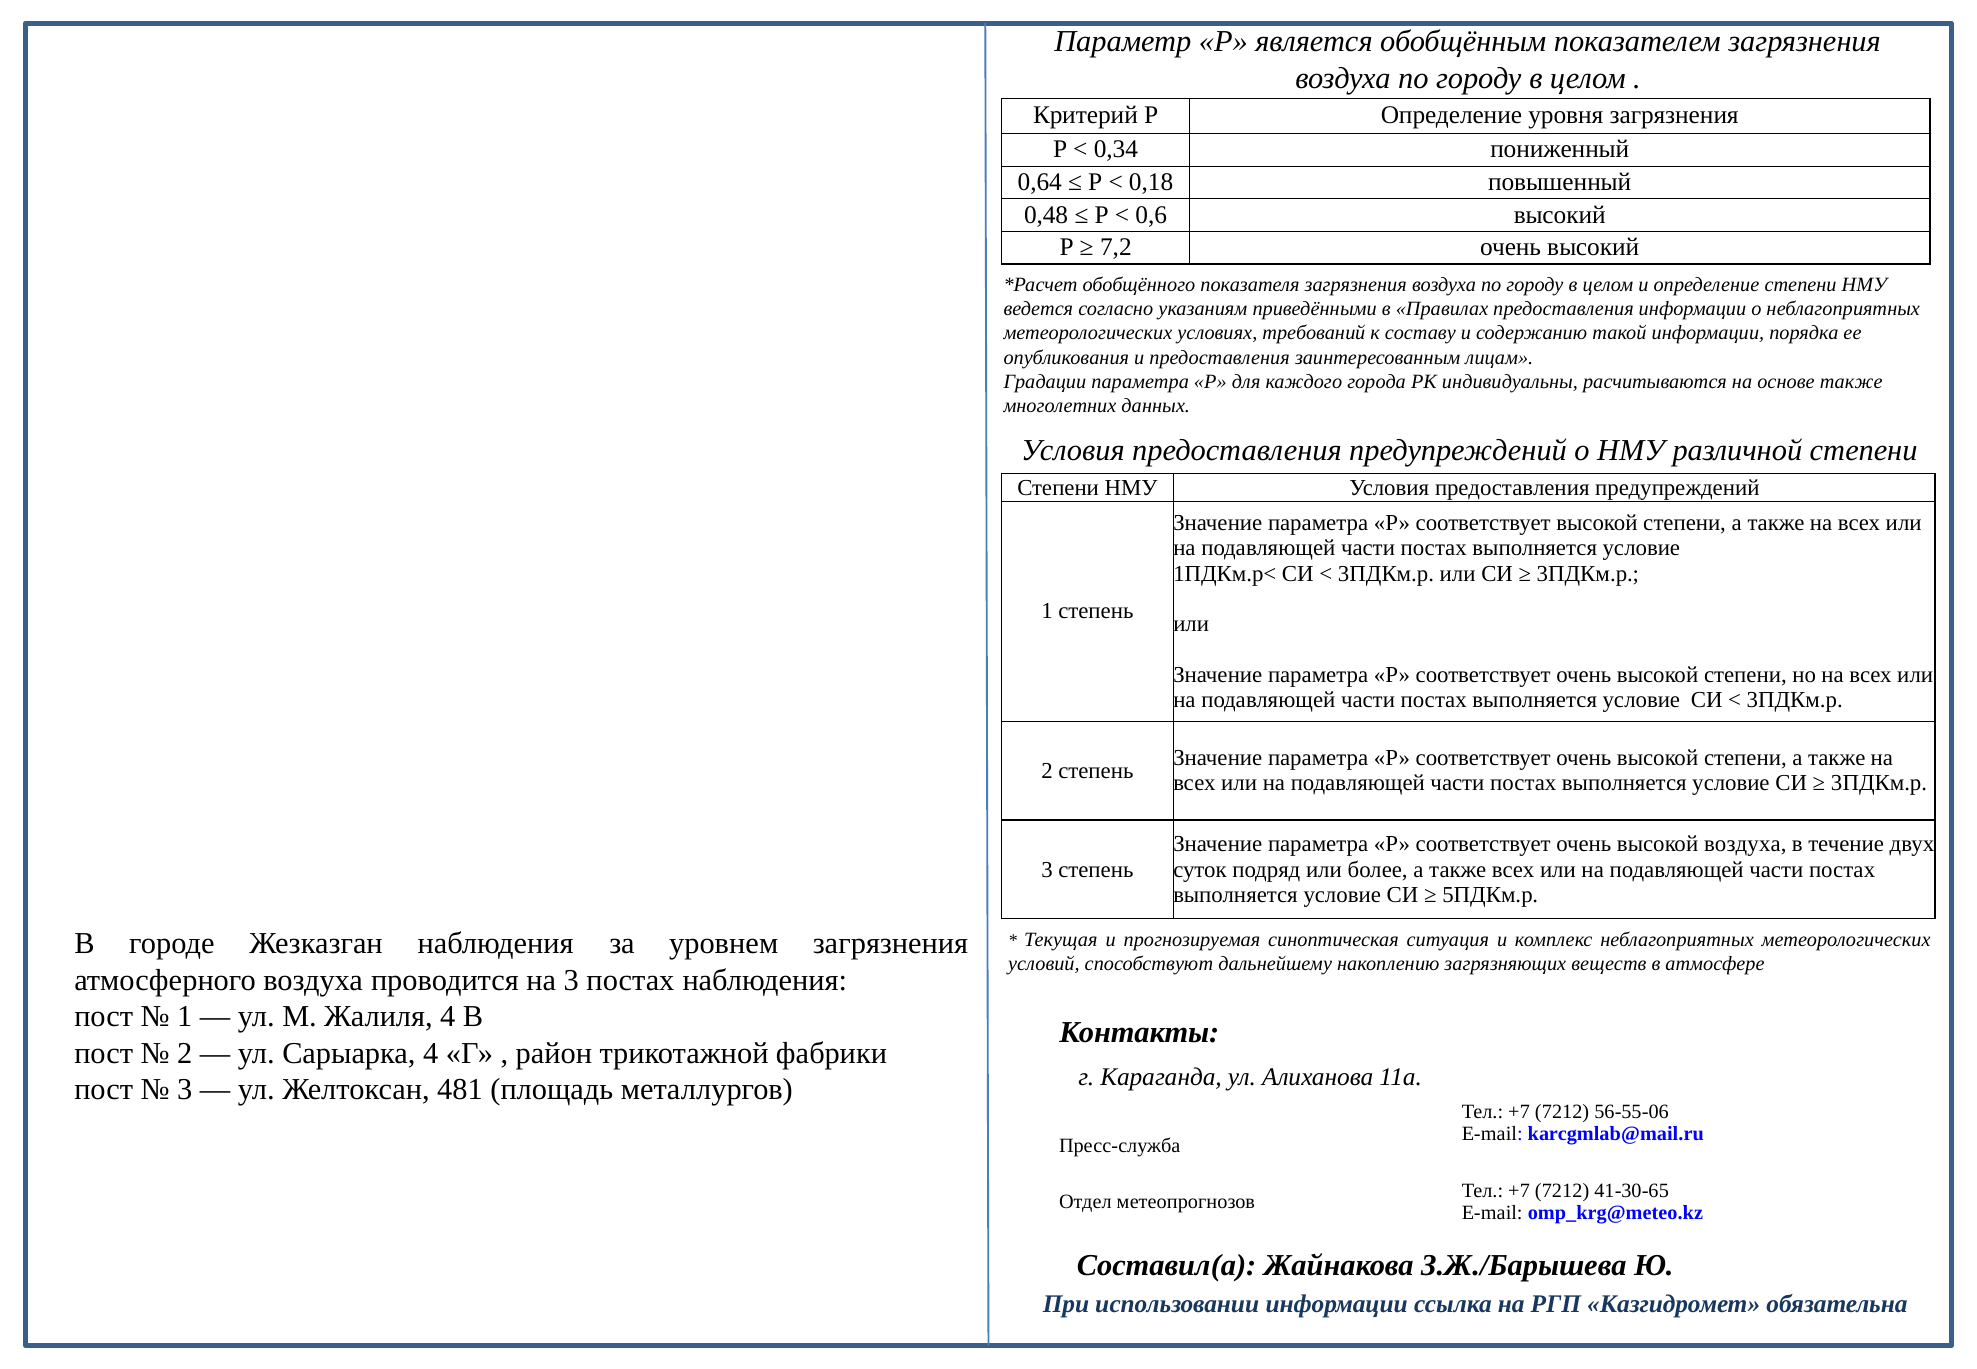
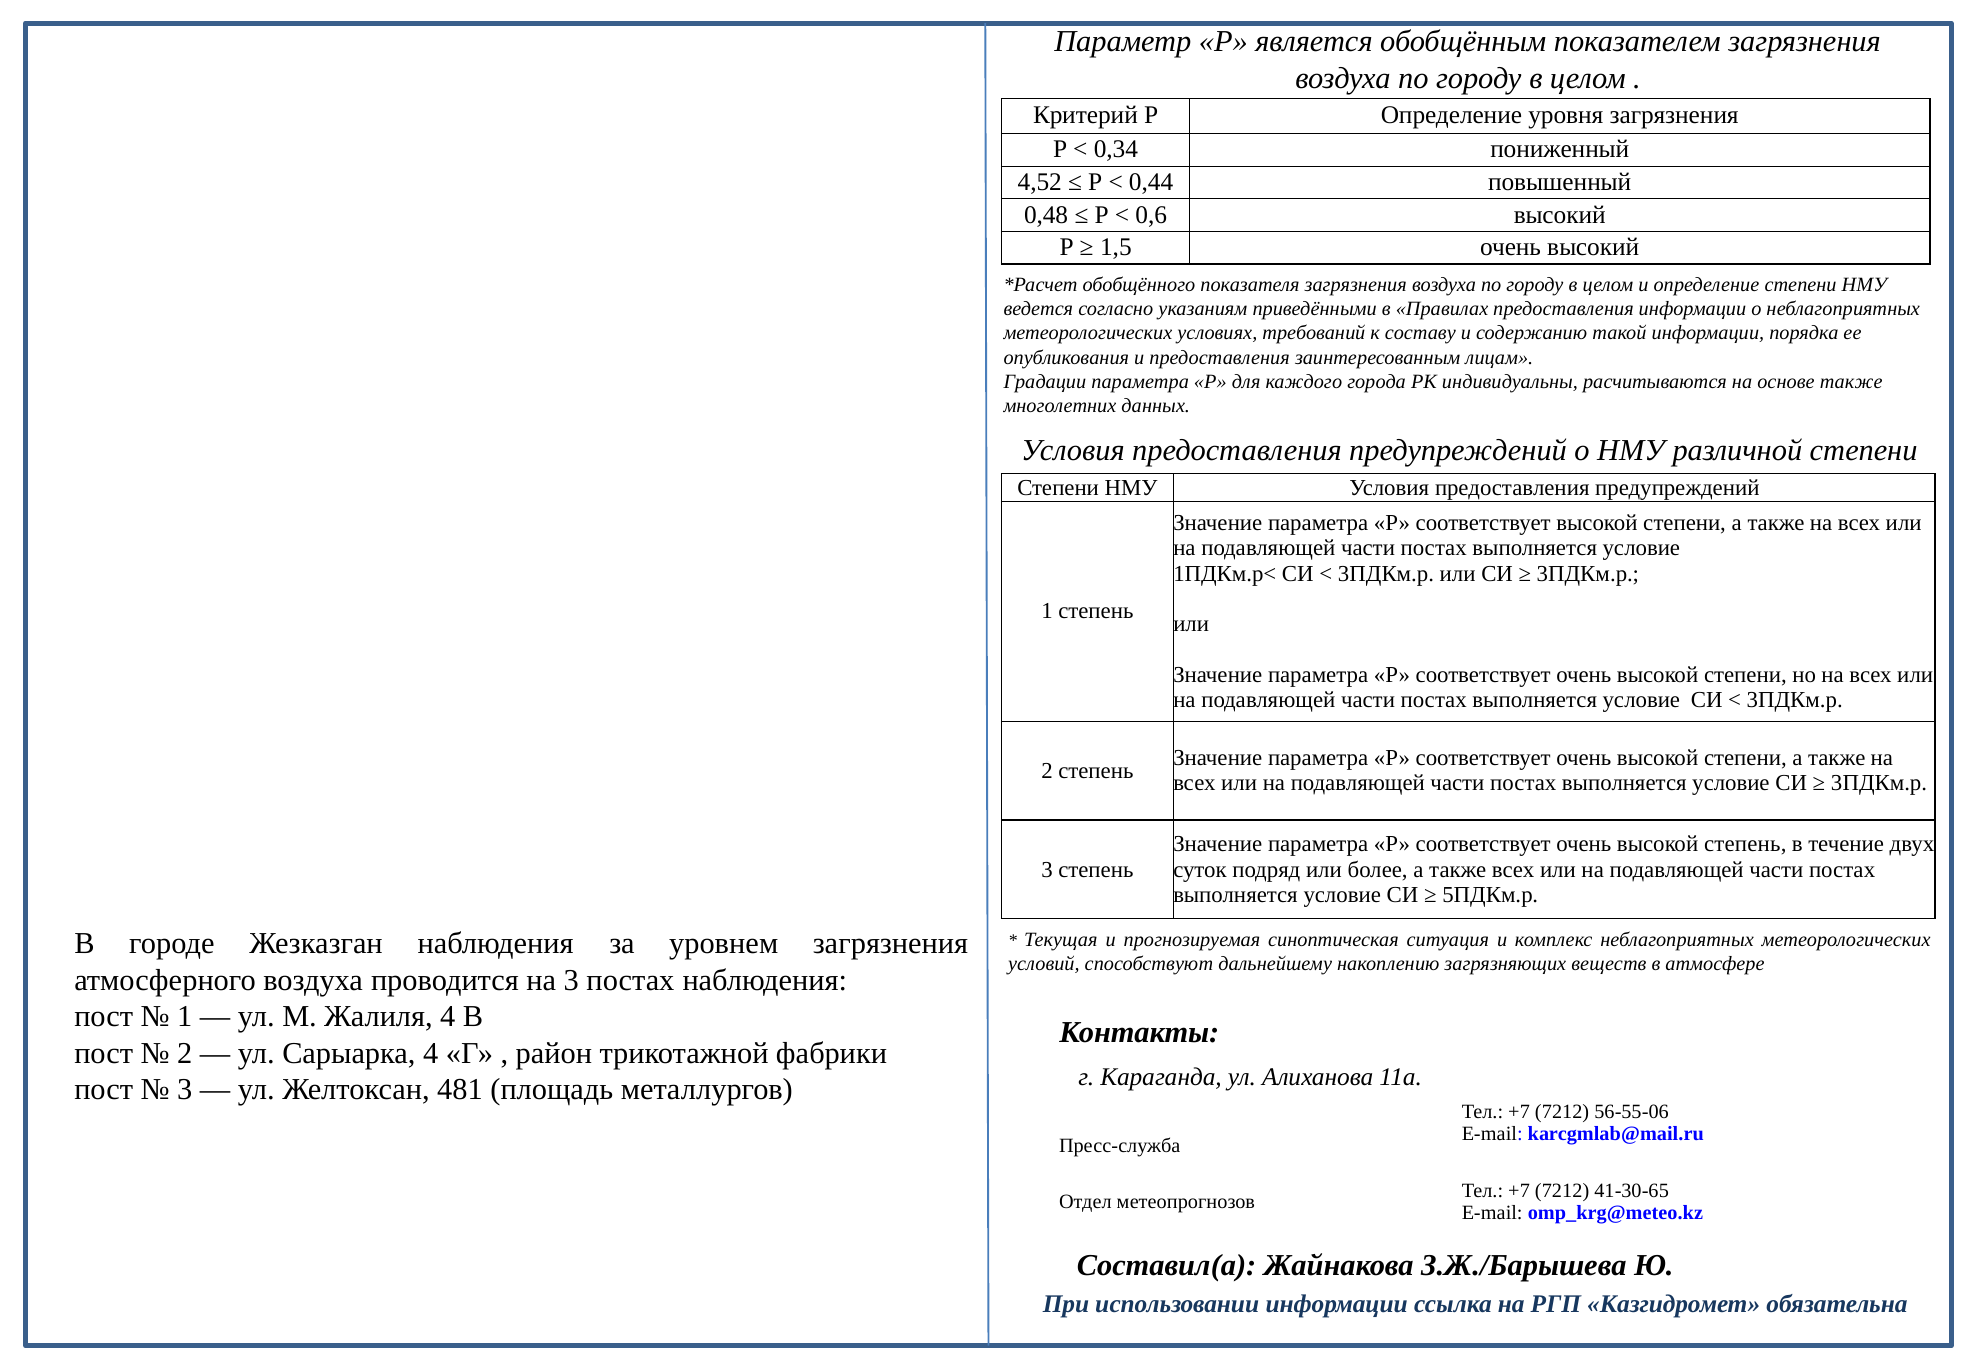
0,64: 0,64 -> 4,52
0,18: 0,18 -> 0,44
7,2: 7,2 -> 1,5
высокой воздуха: воздуха -> степень
